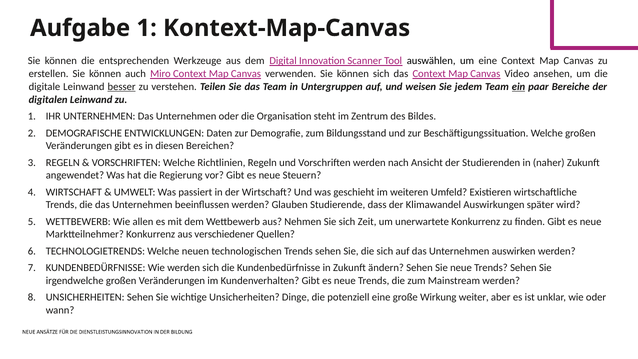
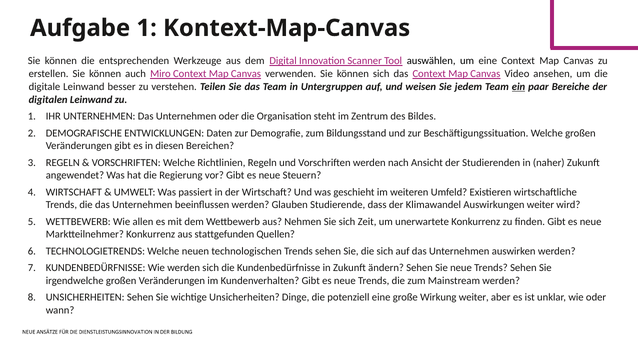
besser underline: present -> none
Auswirkungen später: später -> weiter
verschiedener: verschiedener -> stattgefunden
